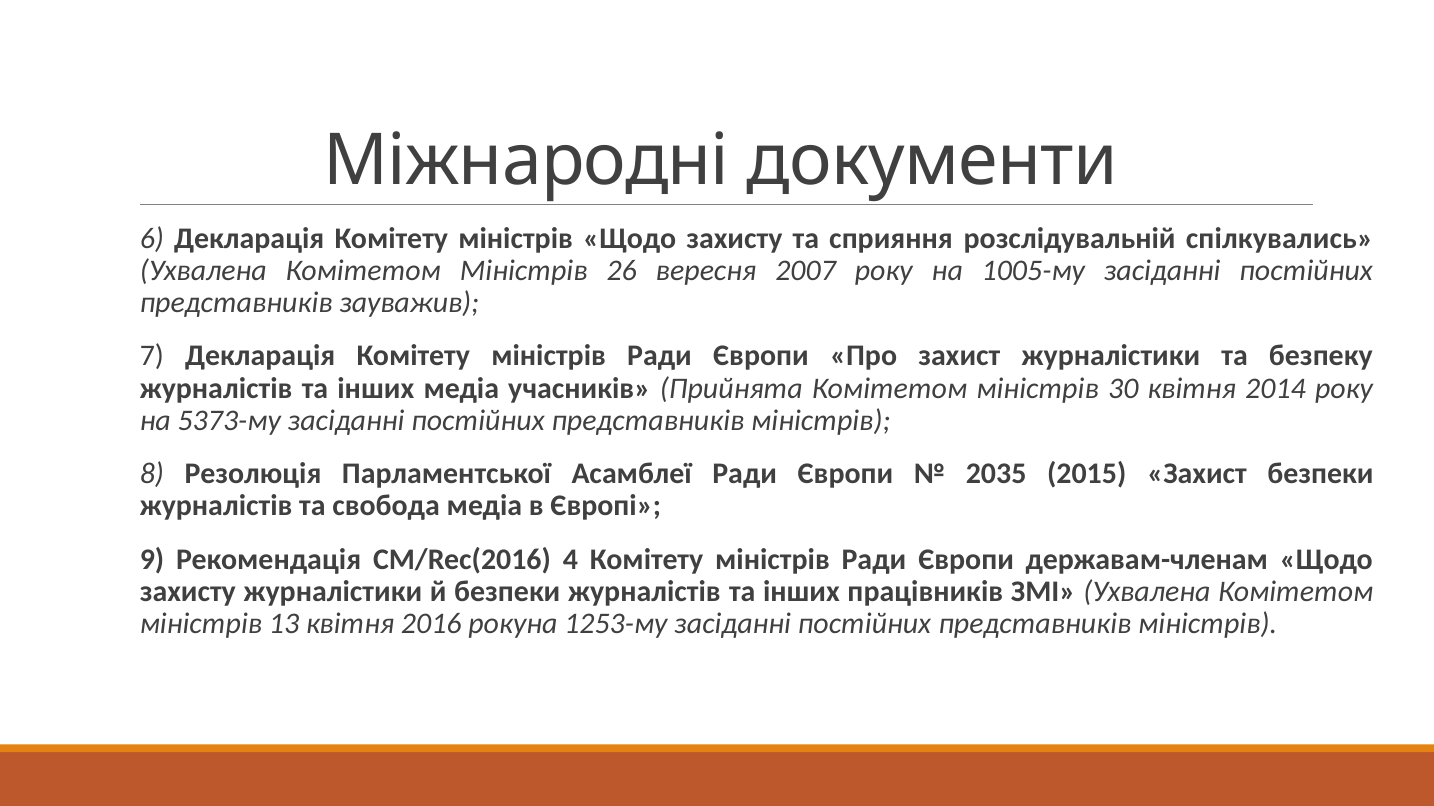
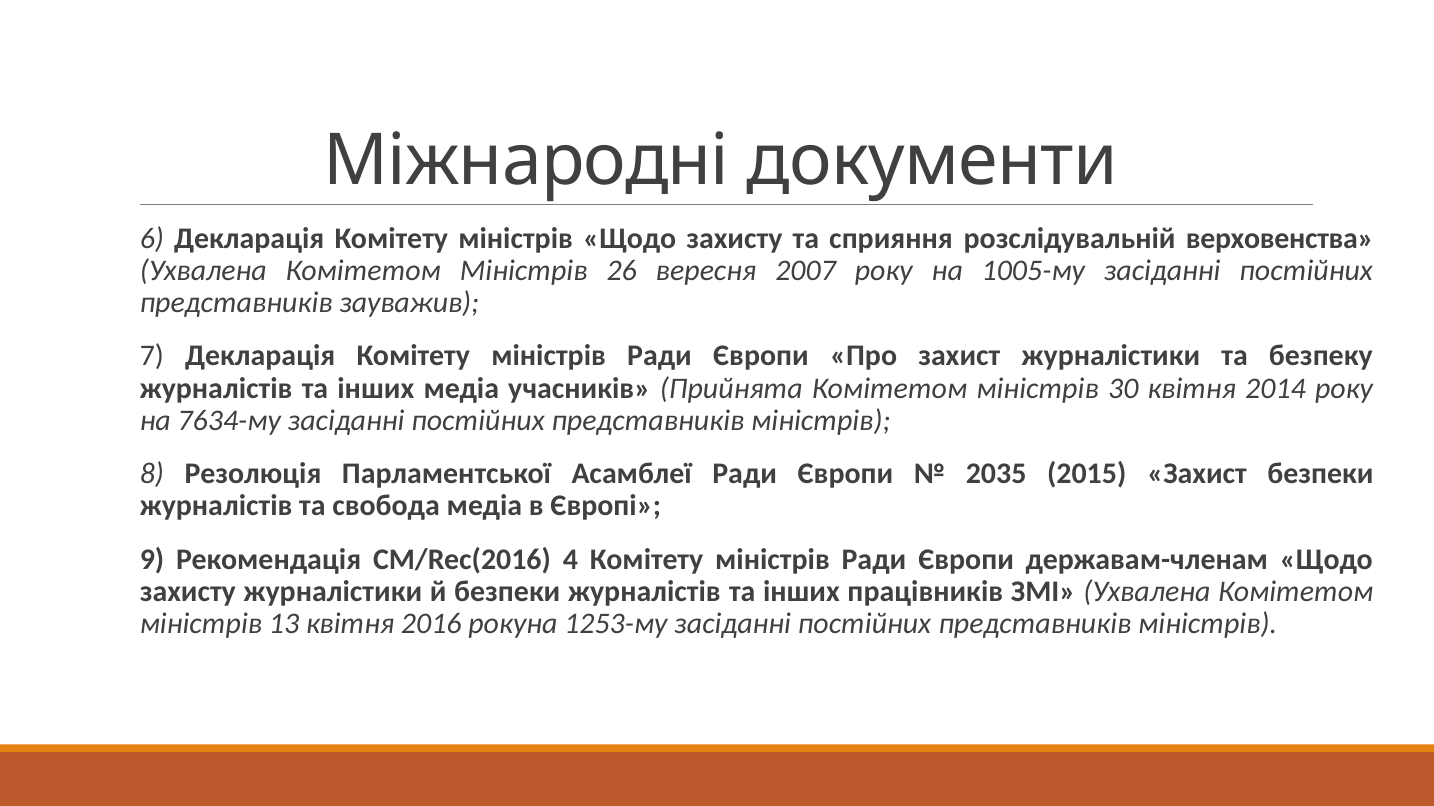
спілкувались: спілкувались -> верховенства
5373-му: 5373-му -> 7634-му
